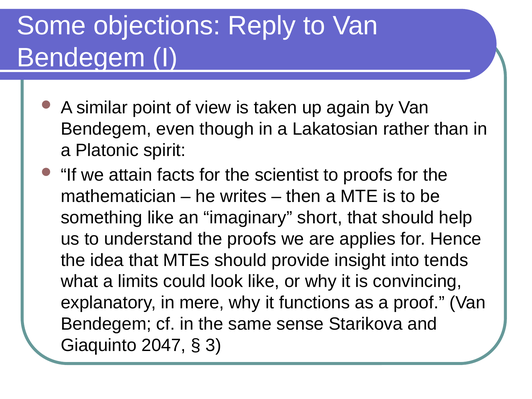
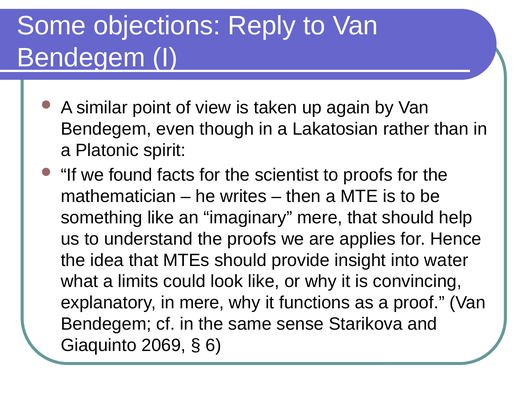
attain: attain -> found
imaginary short: short -> mere
tends: tends -> water
2047: 2047 -> 2069
3: 3 -> 6
